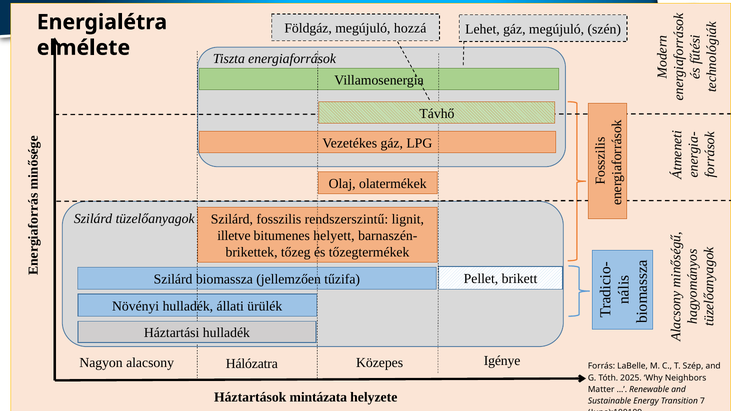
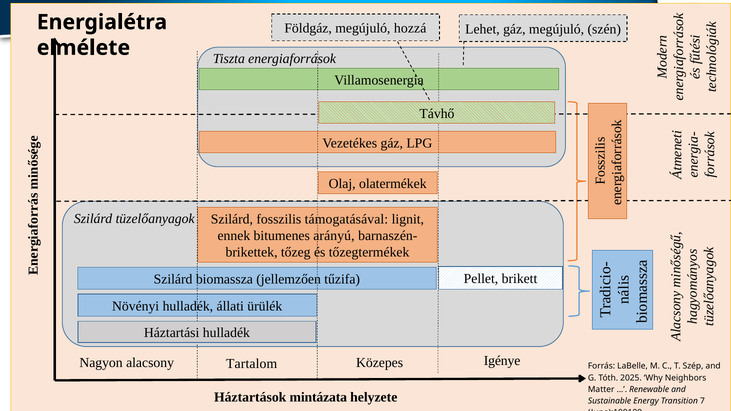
rendszerszintű: rendszerszintű -> támogatásával
illetve: illetve -> ennek
helyett: helyett -> arányú
Hálózatra: Hálózatra -> Tartalom
